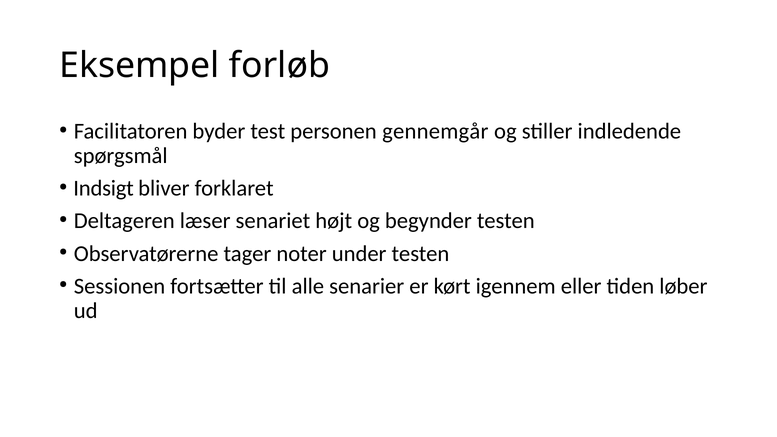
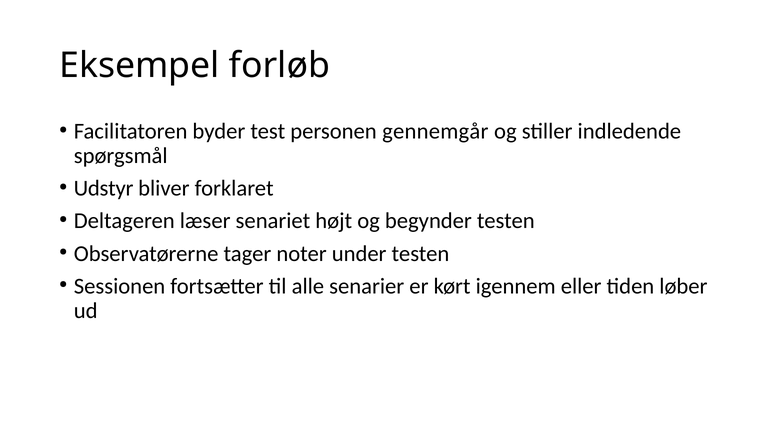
Indsigt: Indsigt -> Udstyr
